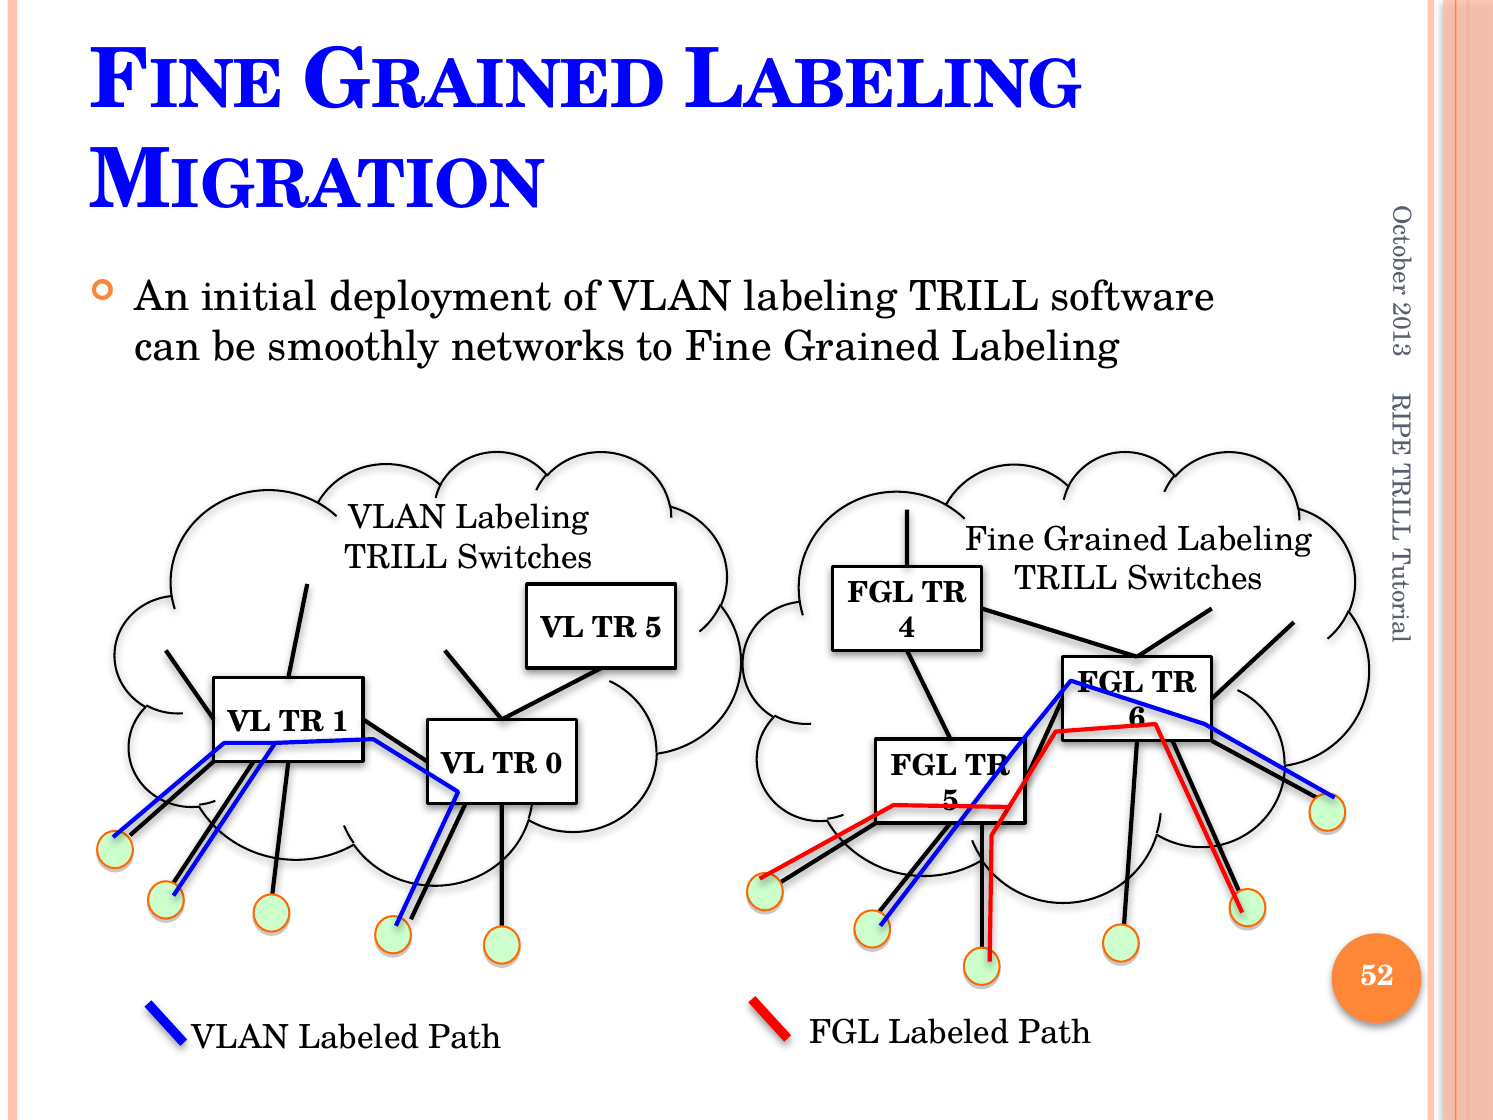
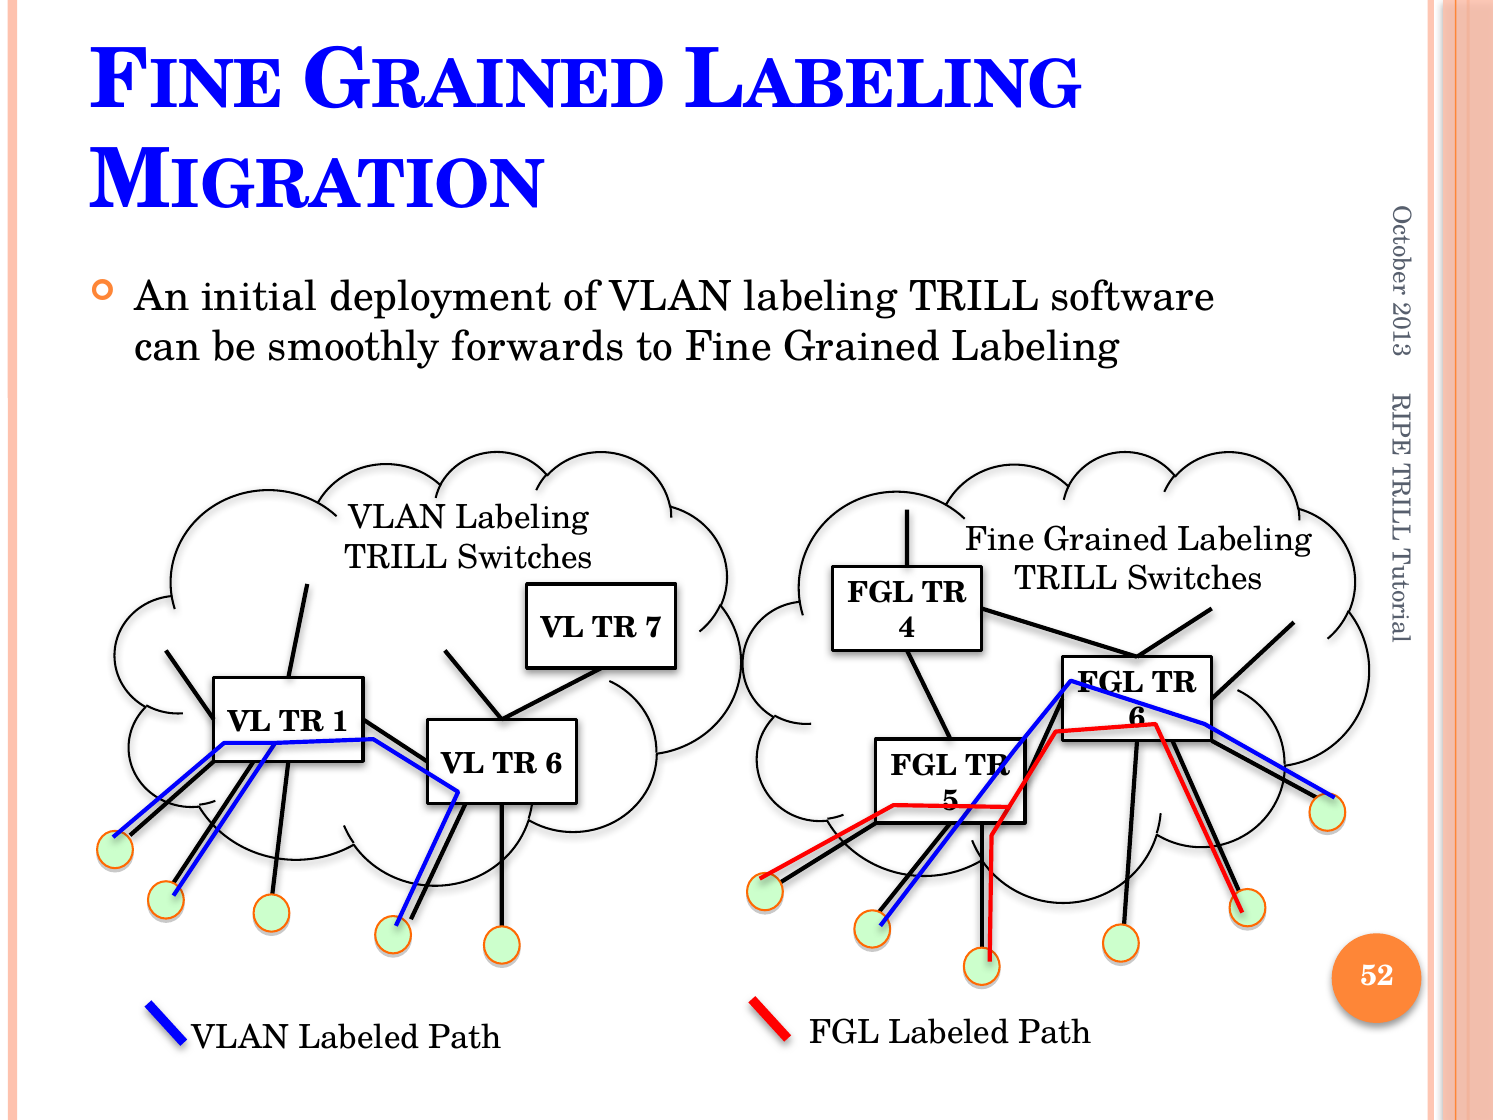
networks: networks -> forwards
VL TR 5: 5 -> 7
0 at (554, 763): 0 -> 6
